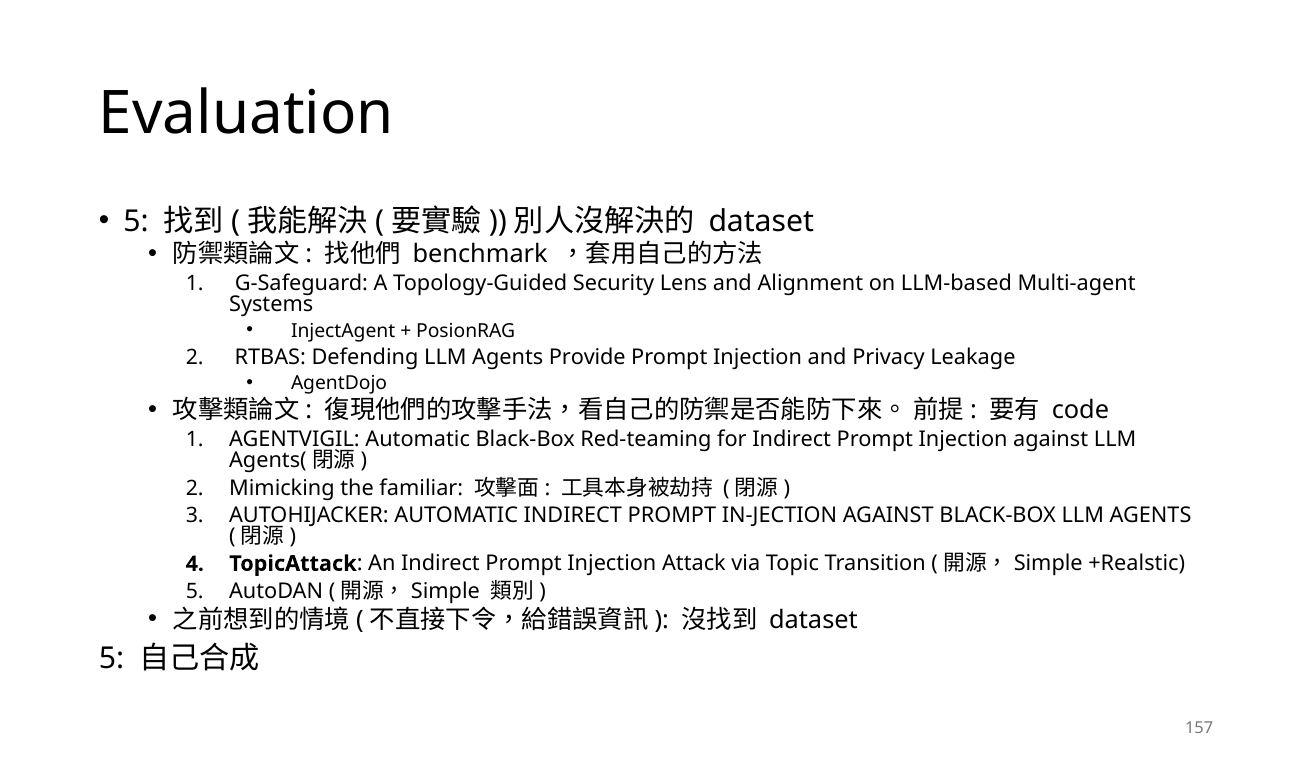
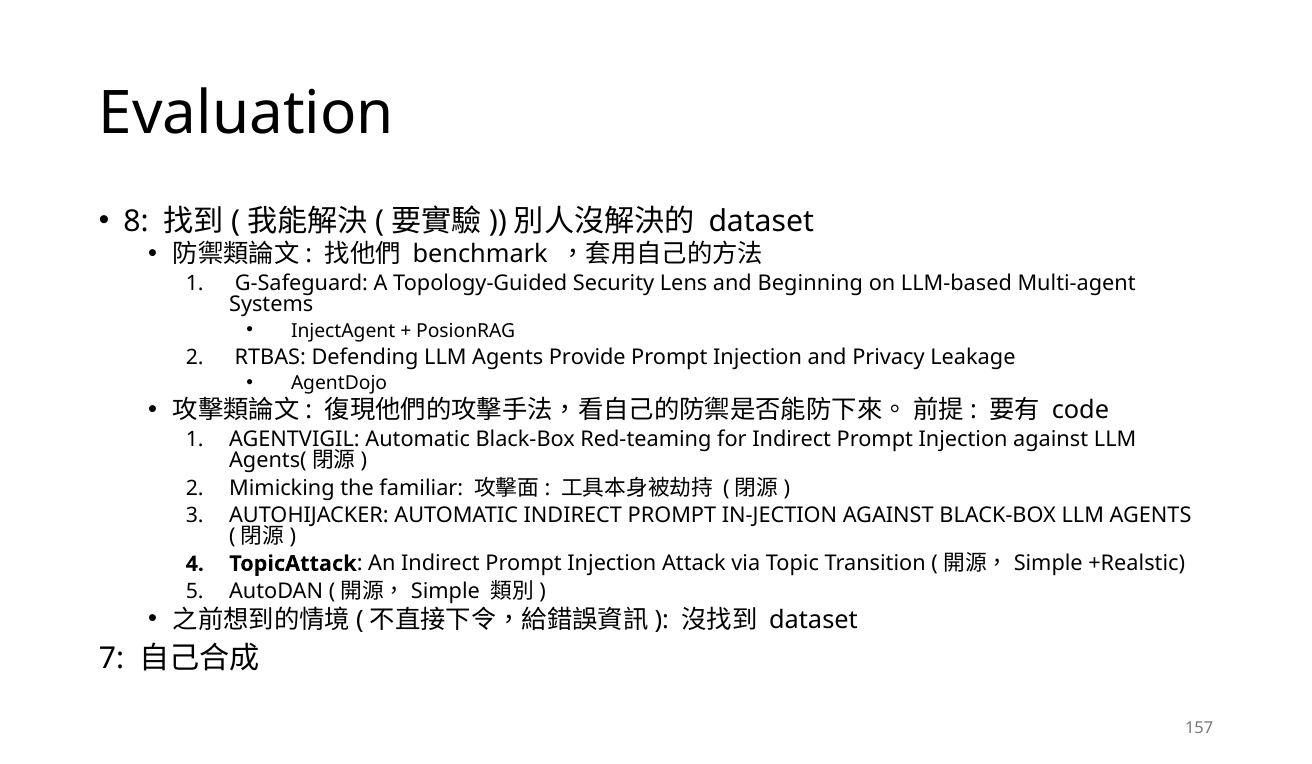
5 at (136, 221): 5 -> 8
Alignment: Alignment -> Beginning
5 at (112, 659): 5 -> 7
